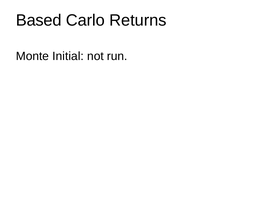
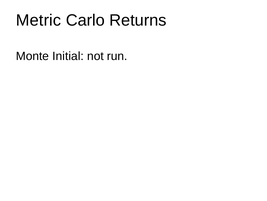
Based: Based -> Metric
